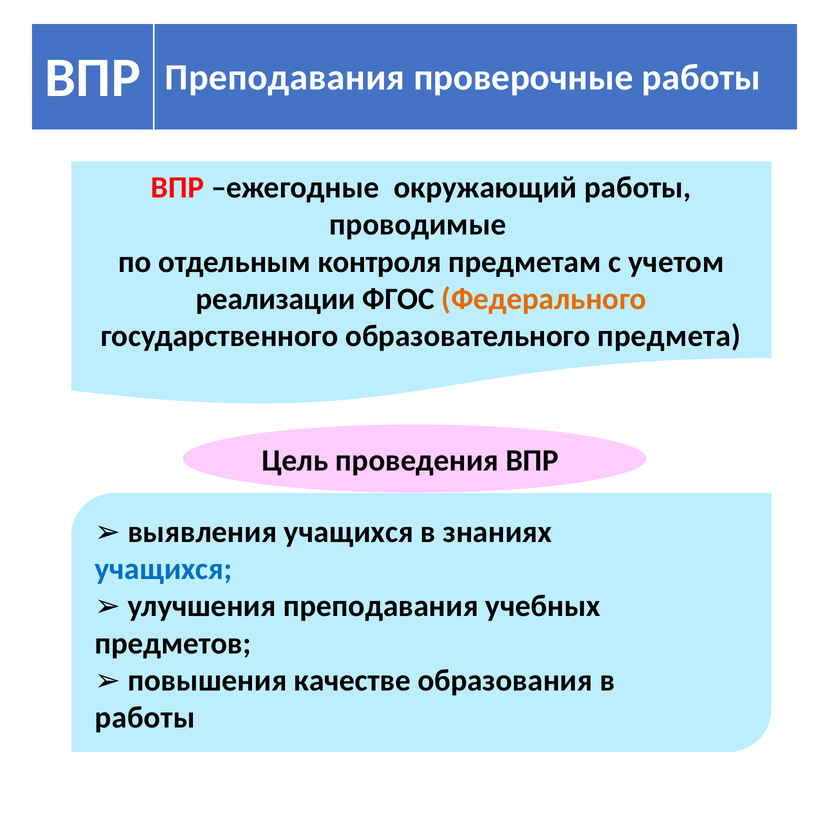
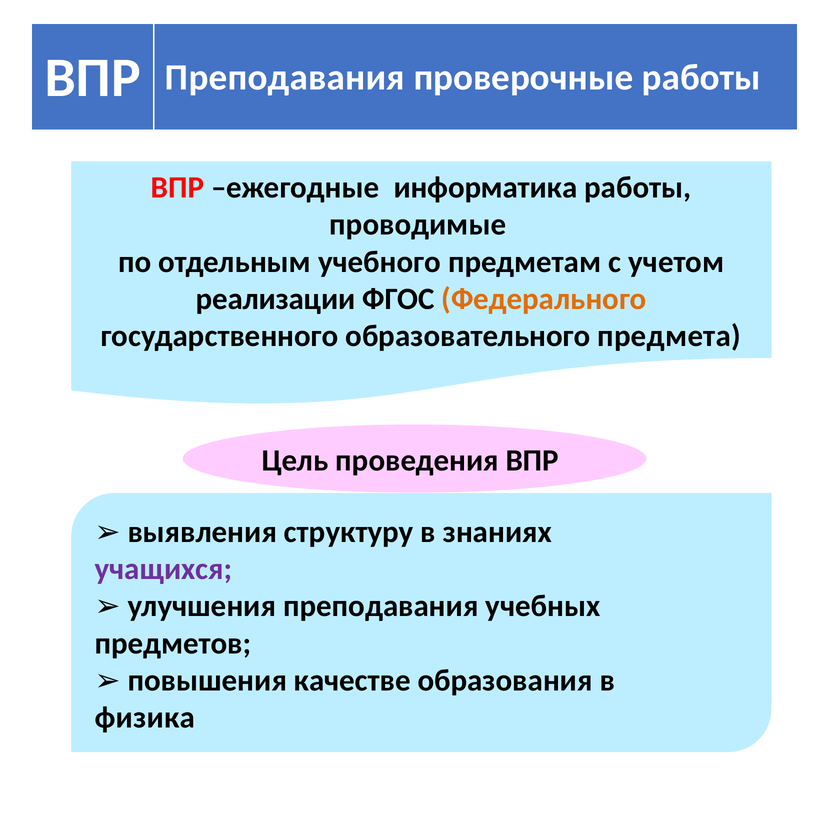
окружающий: окружающий -> информатика
контроля: контроля -> учебного
учащихся at (349, 532): учащихся -> структуру
учащихся at (163, 569) colour: blue -> purple
работы at (145, 718): работы -> физика
